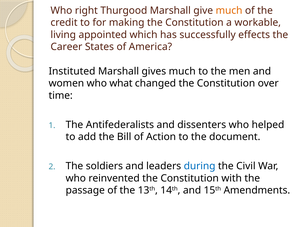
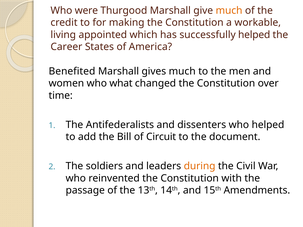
right: right -> were
successfully effects: effects -> helped
Instituted: Instituted -> Benefited
Action: Action -> Circuit
during colour: blue -> orange
